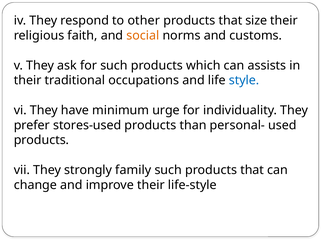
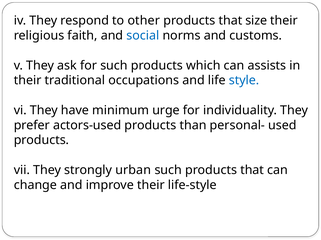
social colour: orange -> blue
stores-used: stores-used -> actors-used
family: family -> urban
